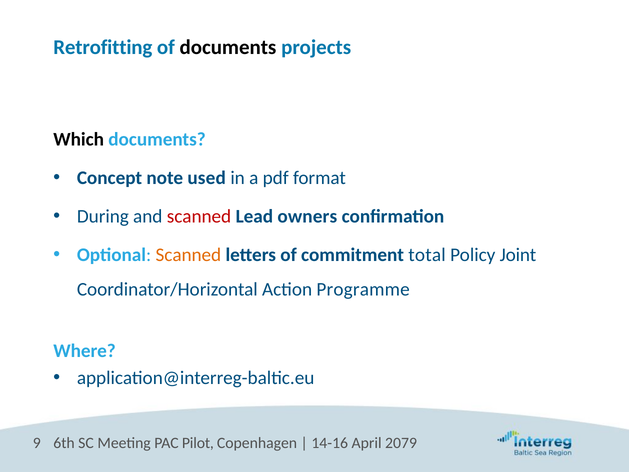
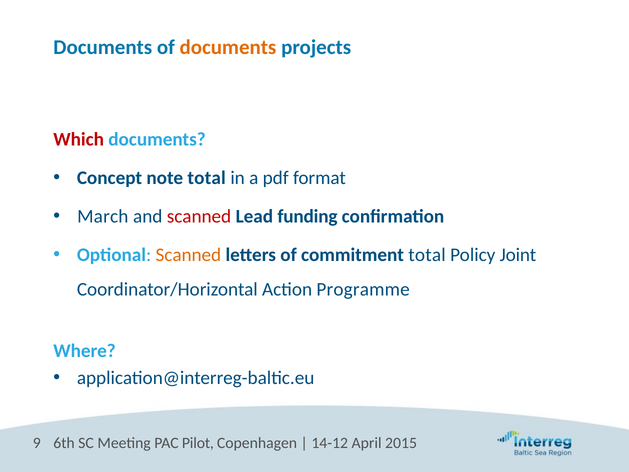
Retrofitting at (103, 47): Retrofitting -> Documents
documents at (228, 47) colour: black -> orange
Which colour: black -> red
note used: used -> total
During: During -> March
owners: owners -> funding
14-16: 14-16 -> 14-12
2079: 2079 -> 2015
